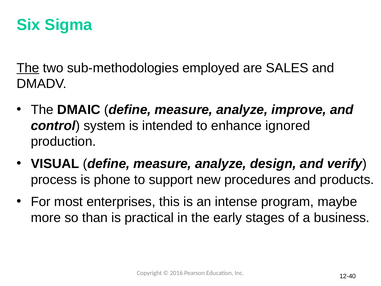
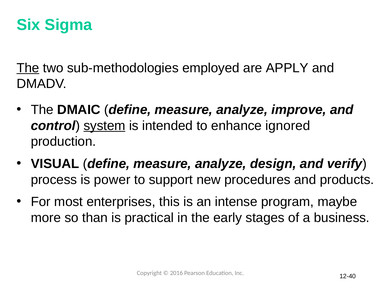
SALES: SALES -> APPLY
system underline: none -> present
phone: phone -> power
